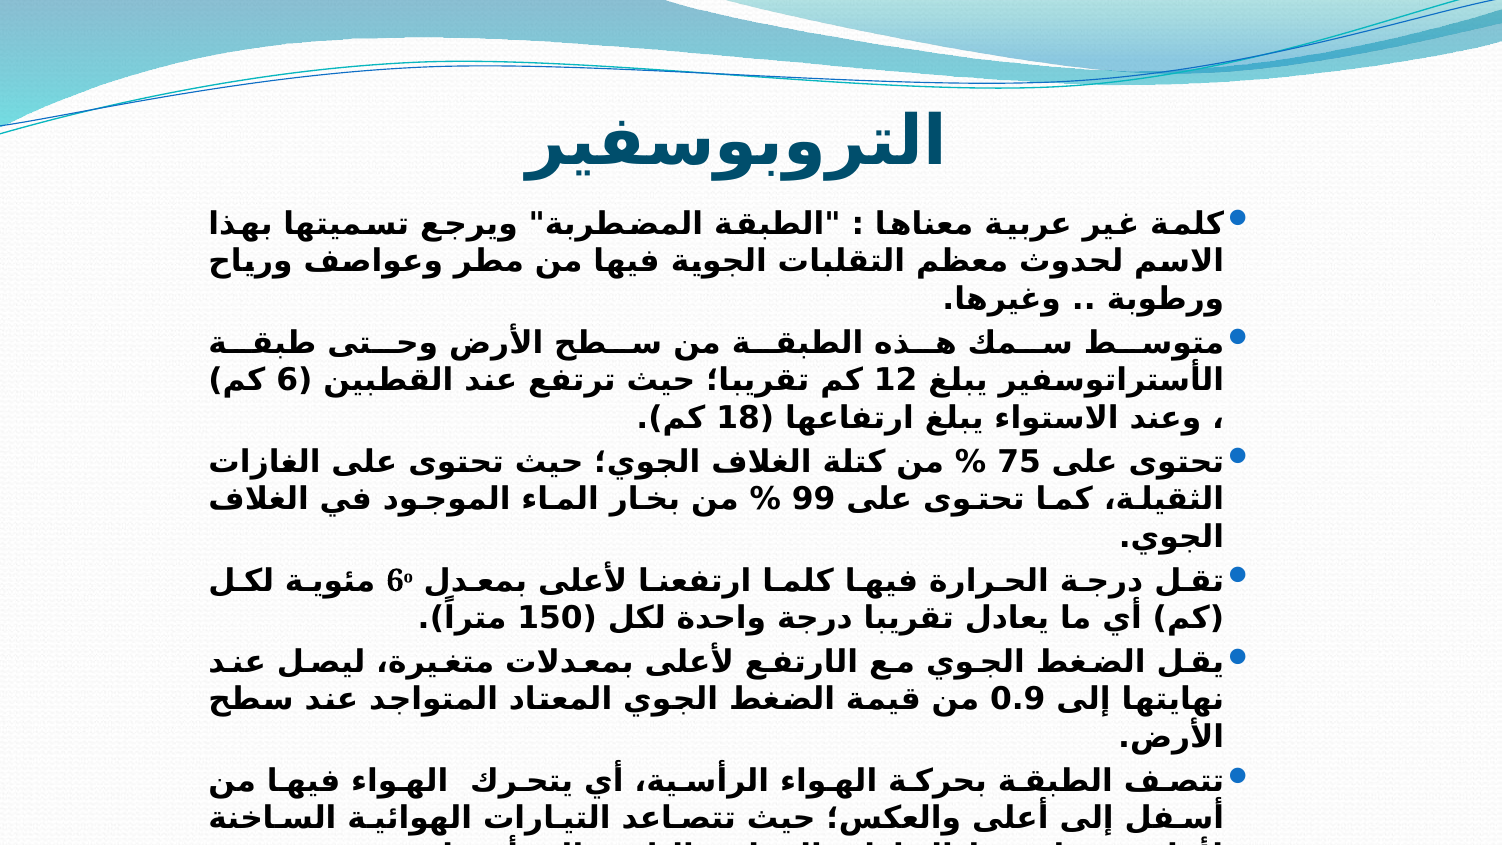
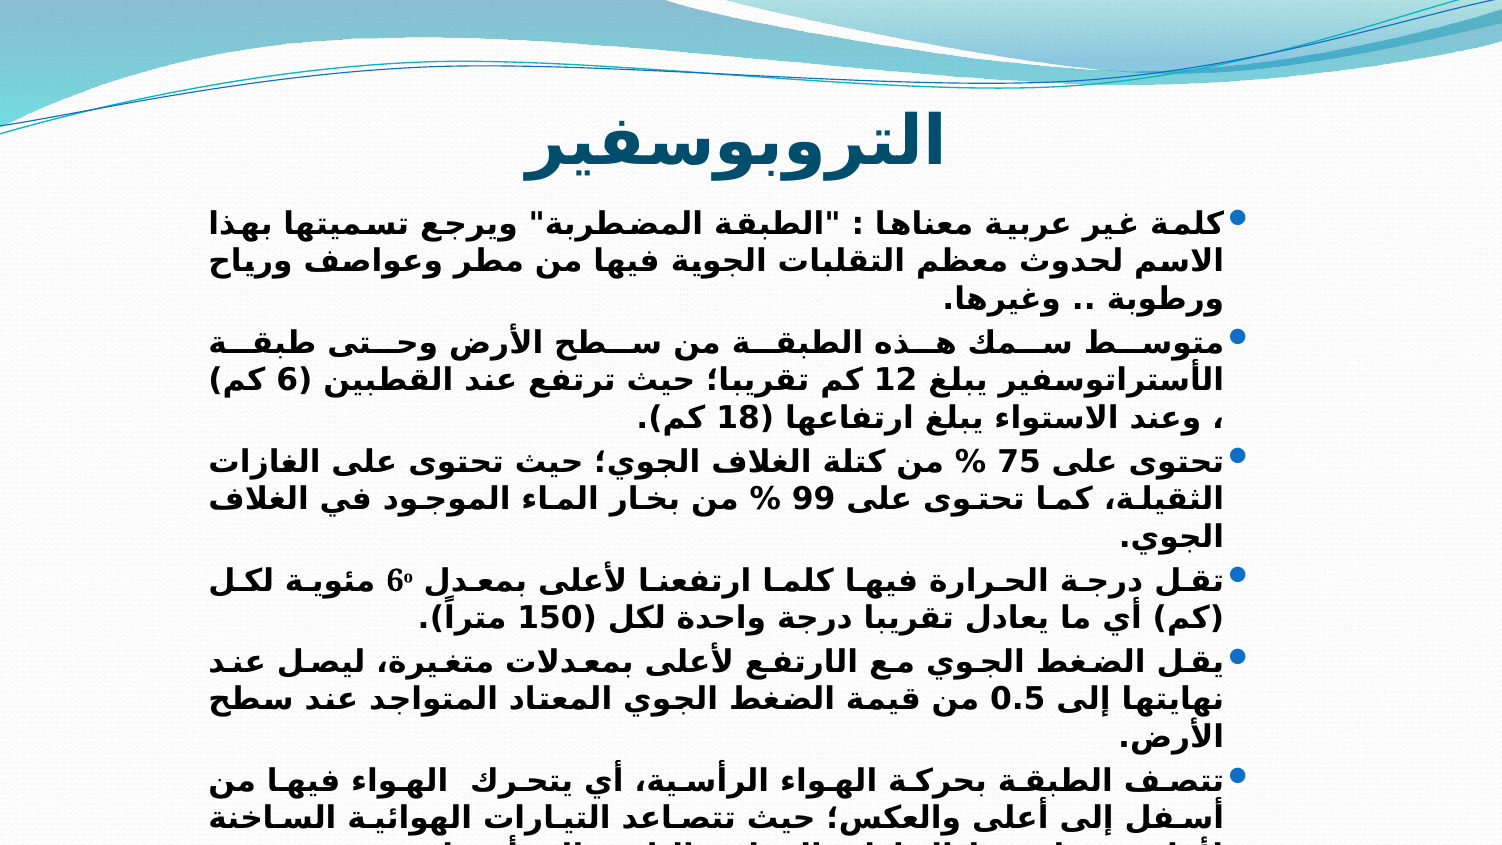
0.9: 0.9 -> 0.5
